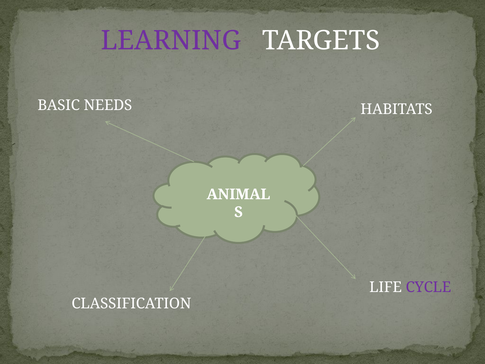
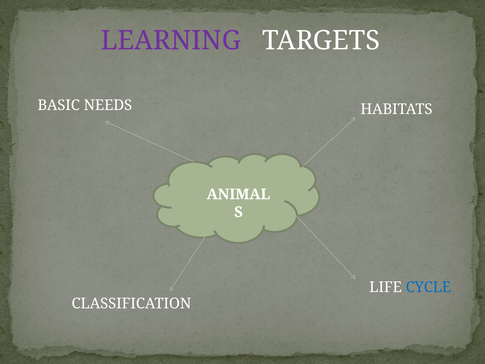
CYCLE colour: purple -> blue
